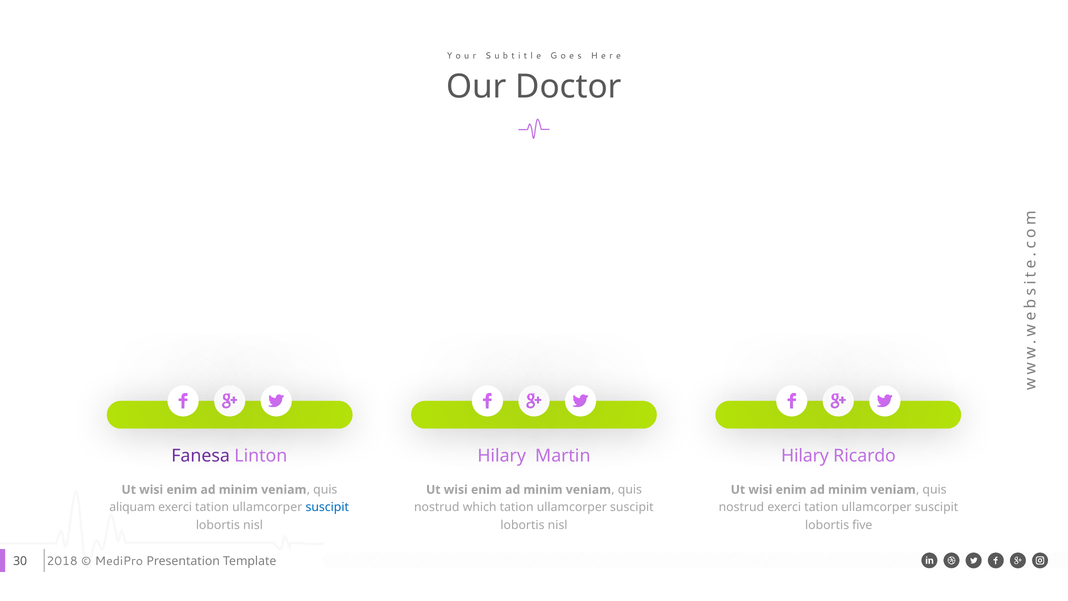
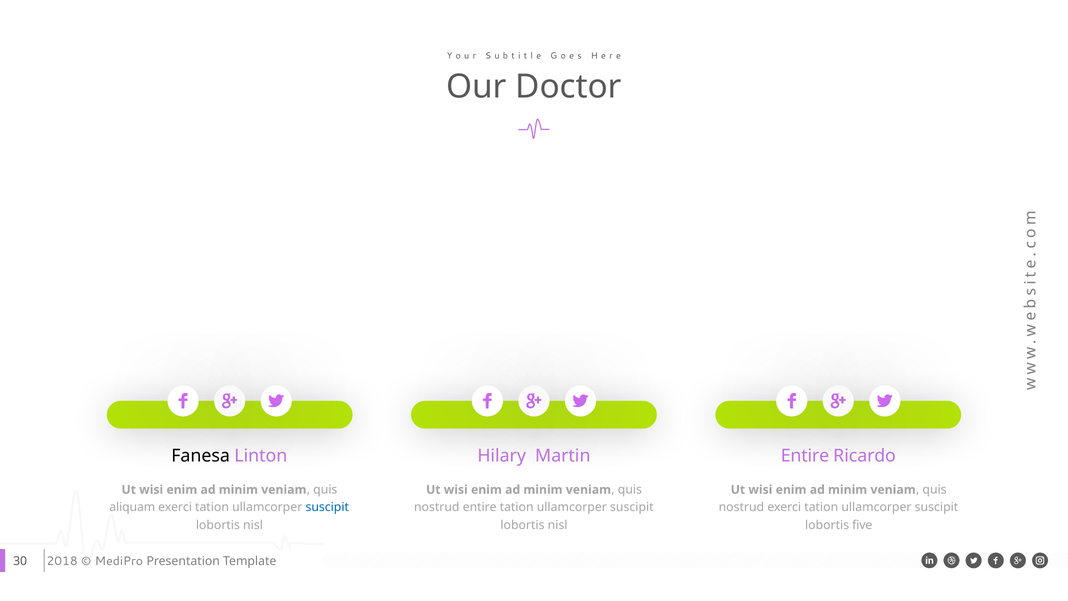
Fanesa colour: purple -> black
Hilary at (805, 456): Hilary -> Entire
nostrud which: which -> entire
